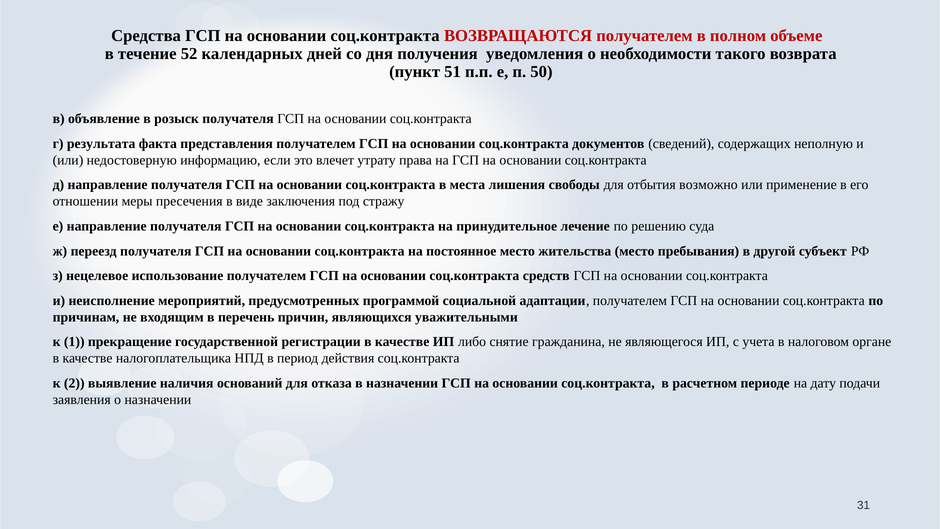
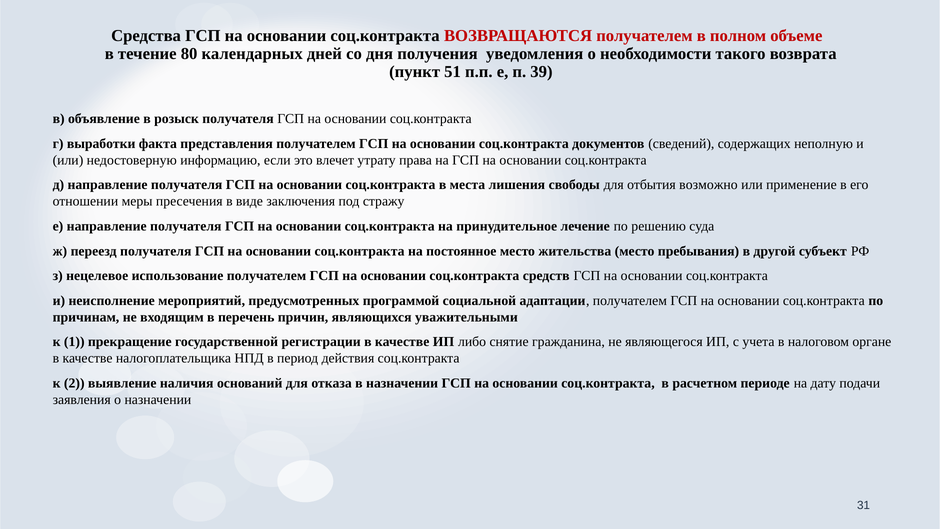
52: 52 -> 80
50: 50 -> 39
результата: результата -> выработки
